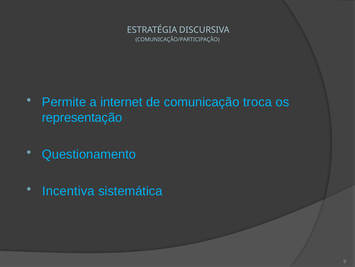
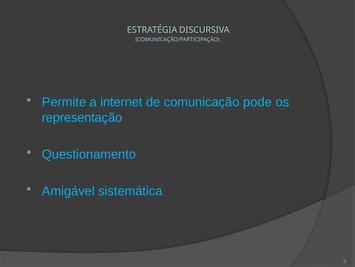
troca: troca -> pode
Incentiva: Incentiva -> Amigável
